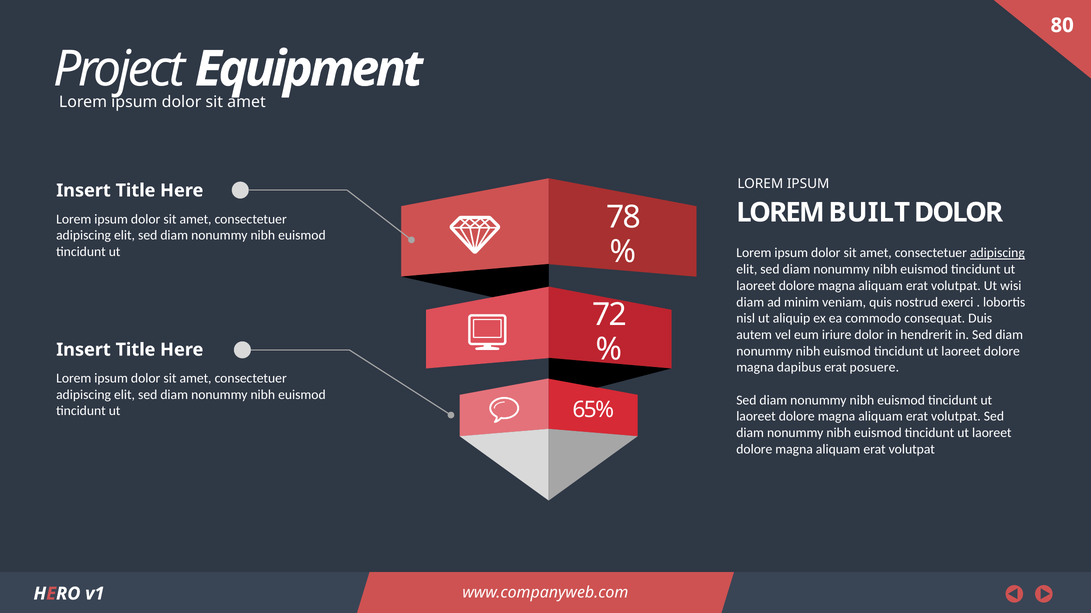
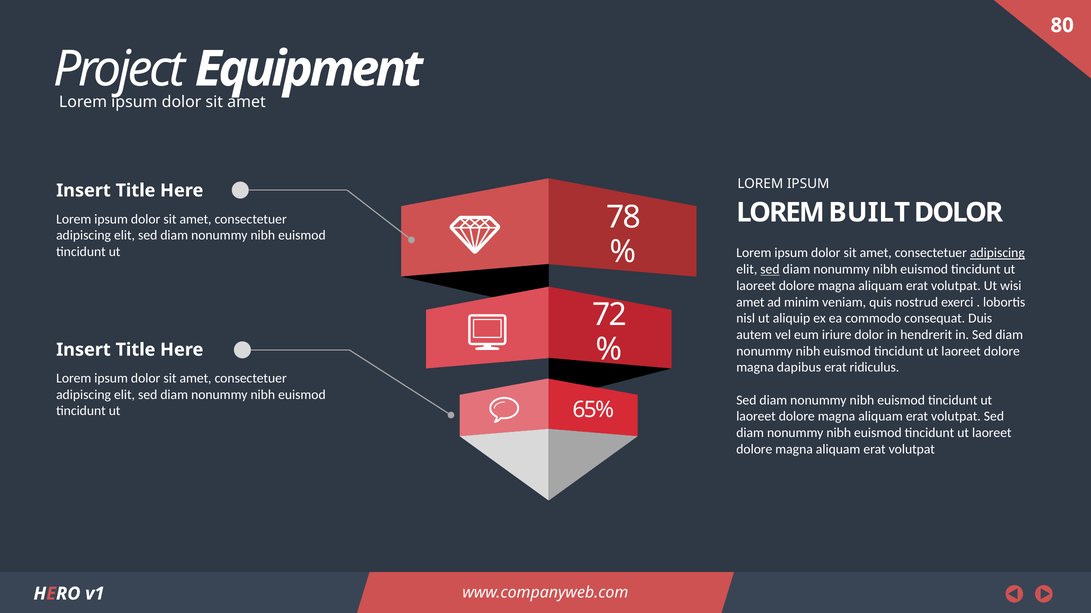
sed at (770, 270) underline: none -> present
diam at (750, 302): diam -> amet
posuere: posuere -> ridiculus
